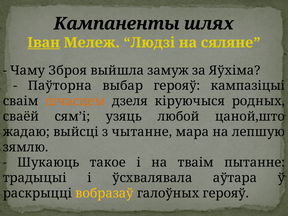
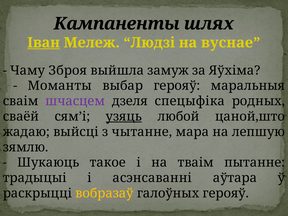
сяляне: сяляне -> вуснае
Паўторна: Паўторна -> Моманты
кампазіцыі: кампазіцыі -> маральныя
шчасцем colour: orange -> purple
кіруючыся: кіруючыся -> спецыфіка
узяць underline: none -> present
ўсхвалявала: ўсхвалявала -> асэнсаванні
